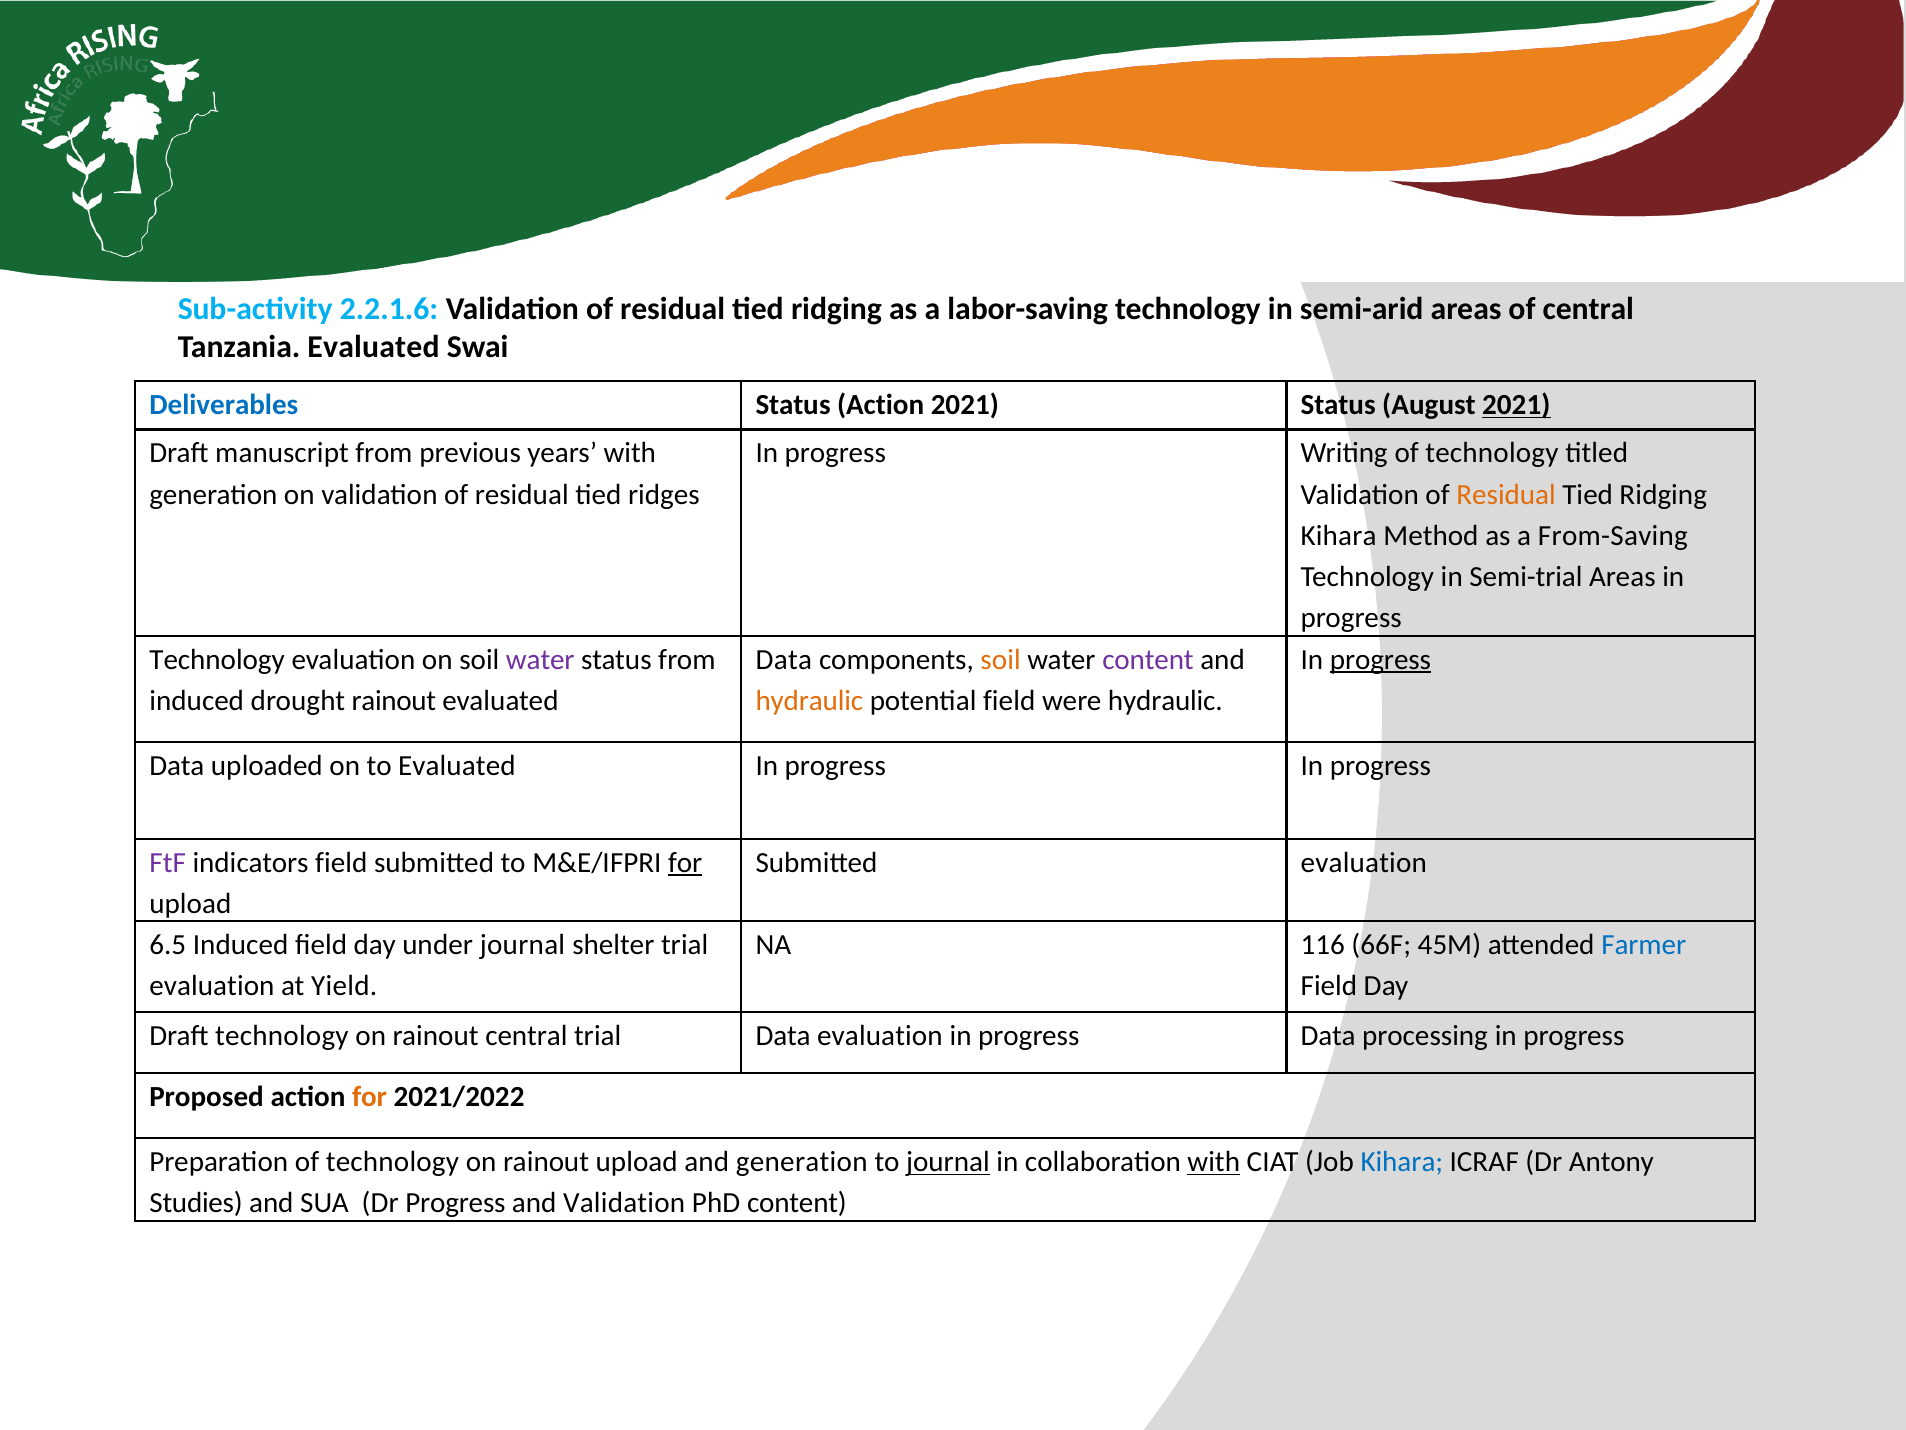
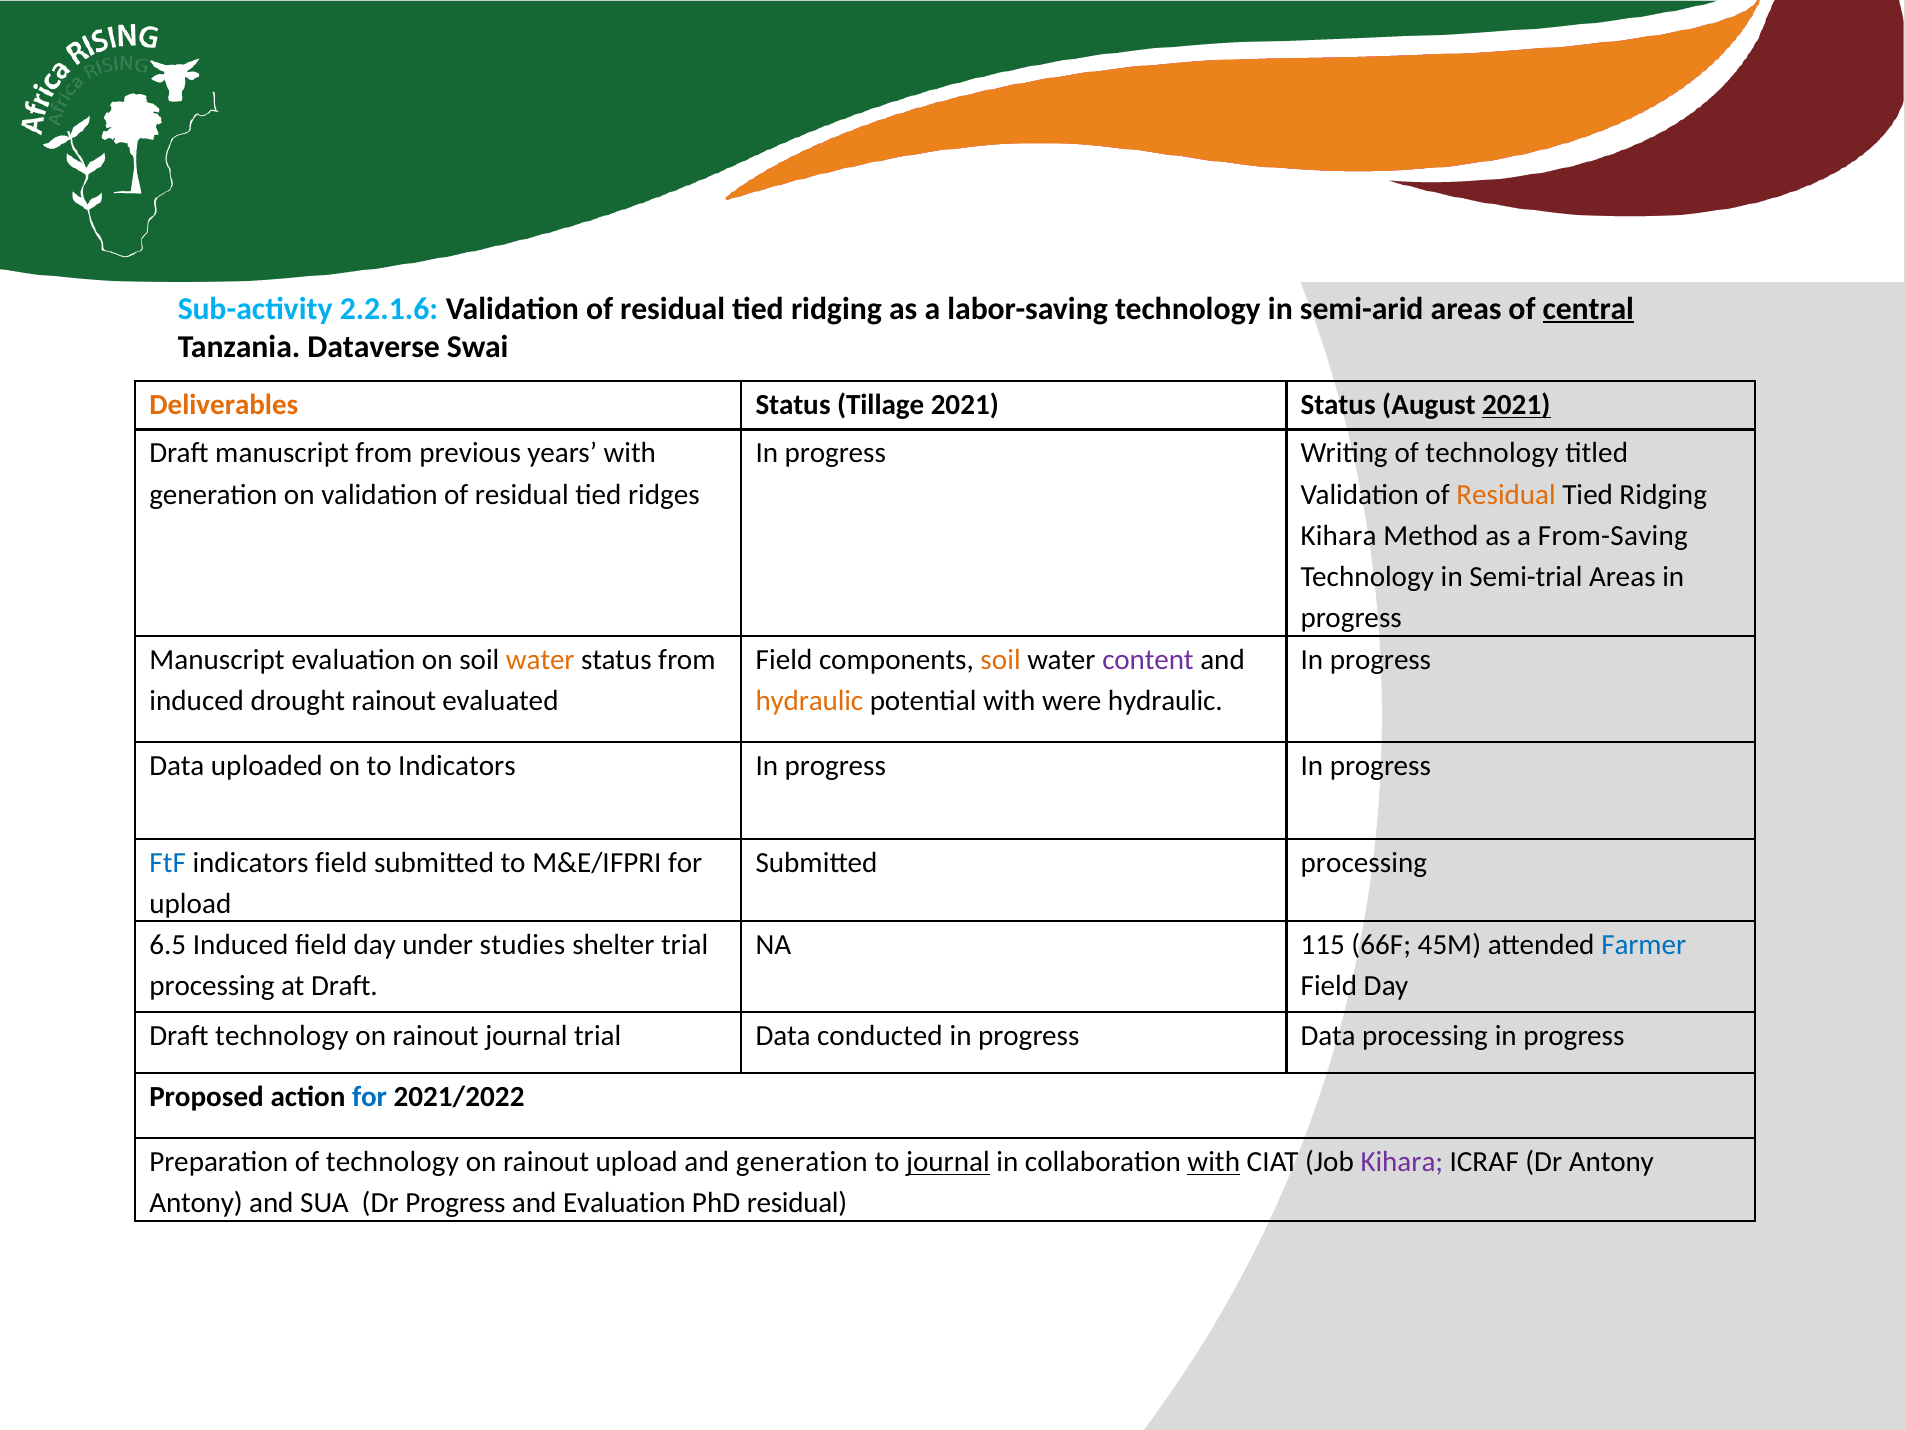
central at (1588, 309) underline: none -> present
Tanzania Evaluated: Evaluated -> Dataverse
Deliverables colour: blue -> orange
Status Action: Action -> Tillage
Technology at (217, 660): Technology -> Manuscript
water at (540, 660) colour: purple -> orange
Data at (784, 660): Data -> Field
progress at (1380, 660) underline: present -> none
potential field: field -> with
to Evaluated: Evaluated -> Indicators
FtF colour: purple -> blue
for at (685, 862) underline: present -> none
Submitted evaluation: evaluation -> processing
under journal: journal -> studies
116: 116 -> 115
evaluation at (212, 986): evaluation -> processing
at Yield: Yield -> Draft
rainout central: central -> journal
Data evaluation: evaluation -> conducted
for at (370, 1096) colour: orange -> blue
Kihara at (1402, 1162) colour: blue -> purple
Studies at (196, 1203): Studies -> Antony
and Validation: Validation -> Evaluation
PhD content: content -> residual
